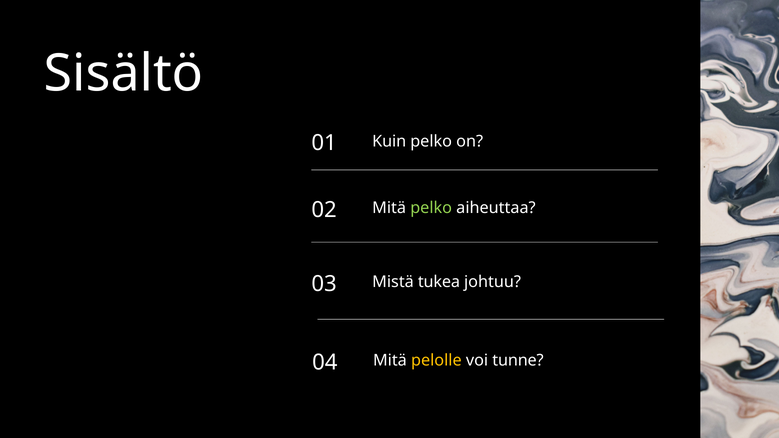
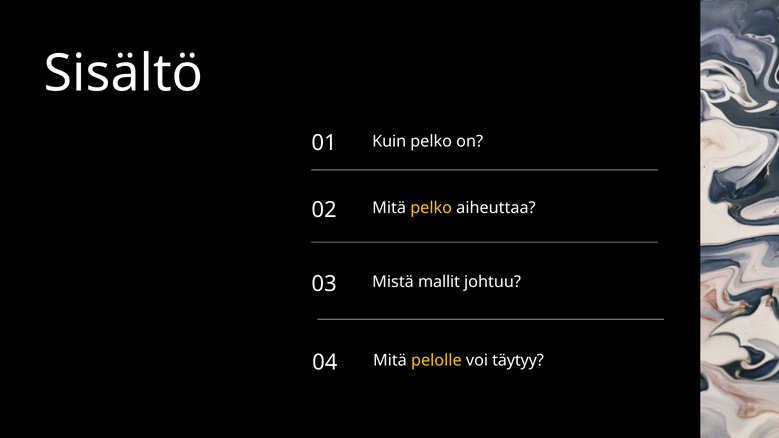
pelko at (431, 208) colour: light green -> yellow
tukea: tukea -> mallit
tunne: tunne -> täytyy
